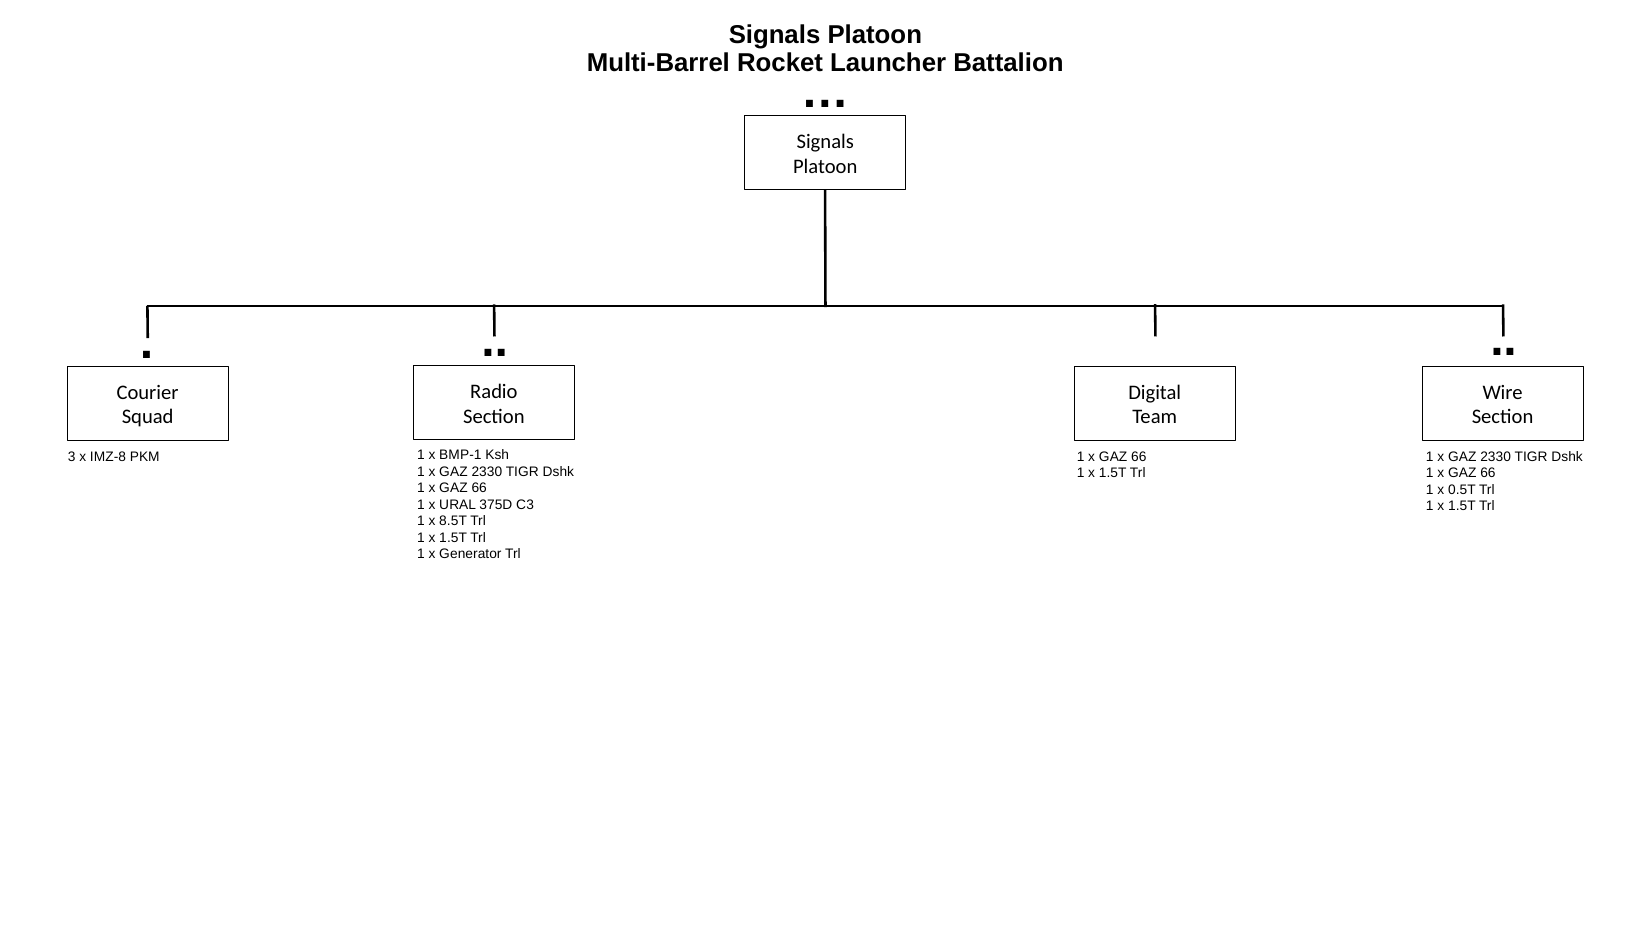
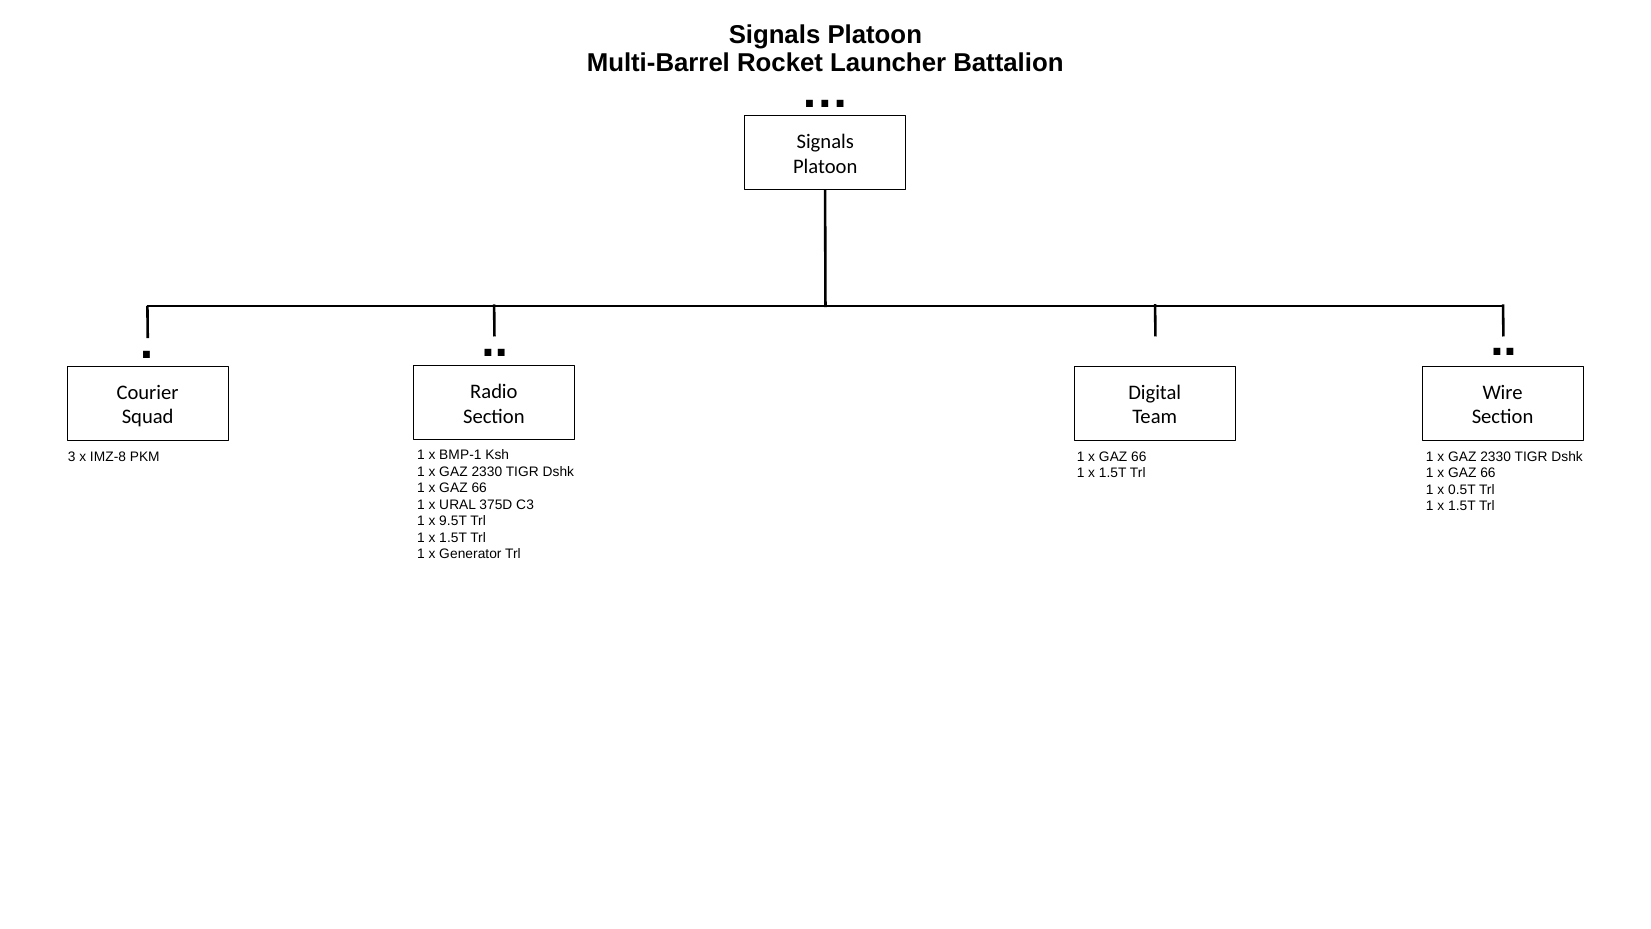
8.5T: 8.5T -> 9.5T
